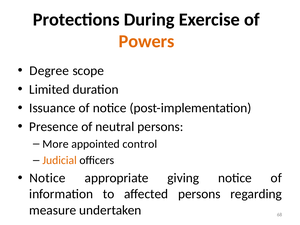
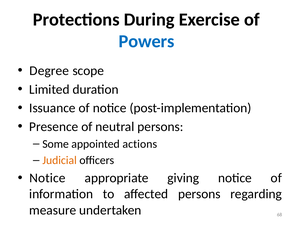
Powers colour: orange -> blue
More: More -> Some
control: control -> actions
